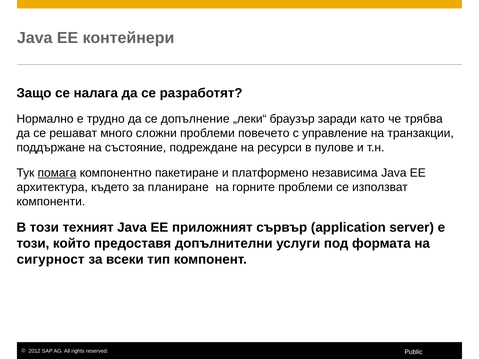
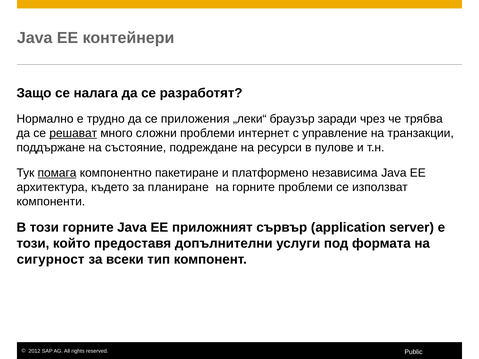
допълнение: допълнение -> приложения
като: като -> чрез
решават underline: none -> present
повечето: повечето -> интернет
този техният: техният -> горните
